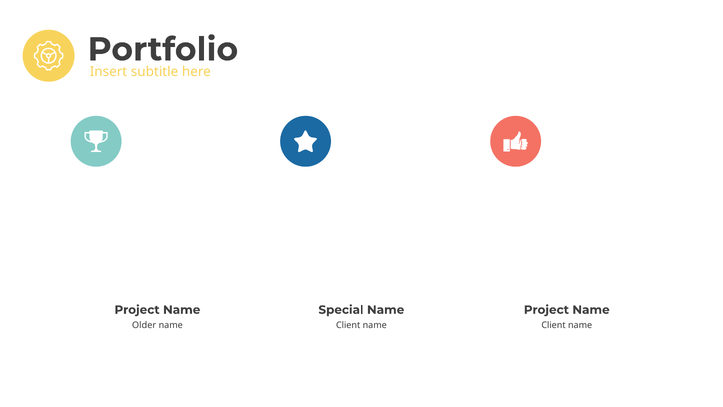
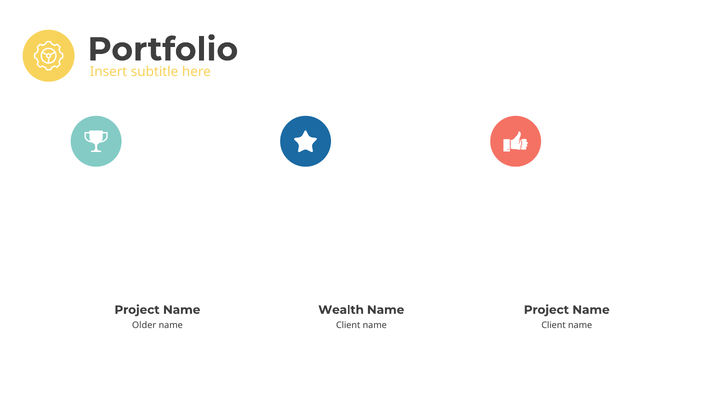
Special: Special -> Wealth
